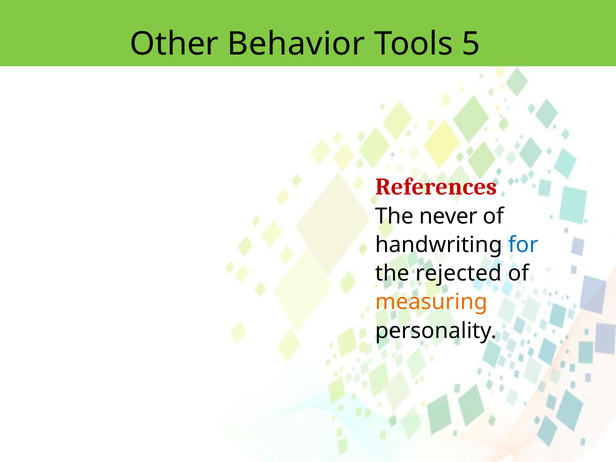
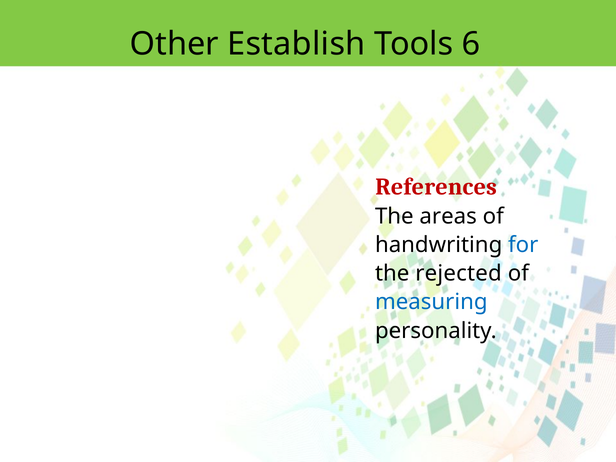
Behavior: Behavior -> Establish
5: 5 -> 6
never: never -> areas
measuring colour: orange -> blue
